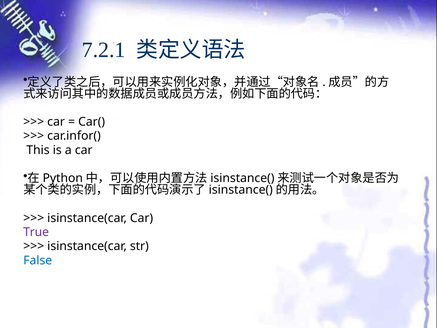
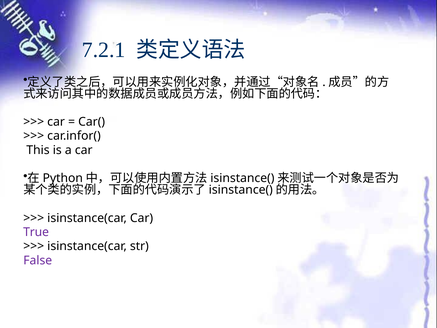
False colour: blue -> purple
